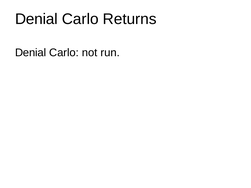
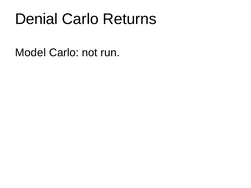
Denial at (31, 53): Denial -> Model
